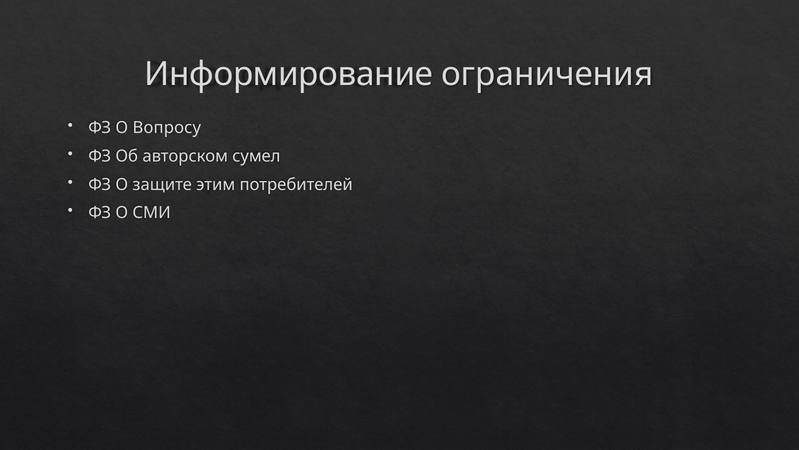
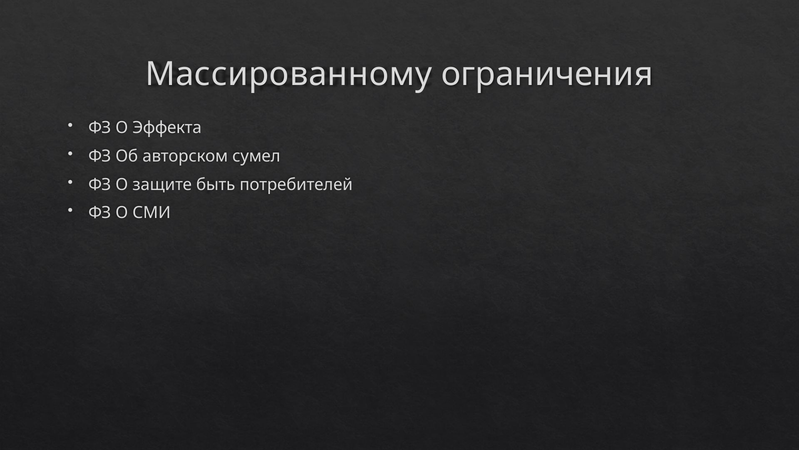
Информирование: Информирование -> Массированному
Вопросу: Вопросу -> Эффекта
этим: этим -> быть
